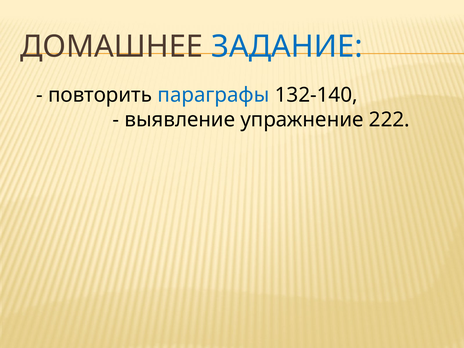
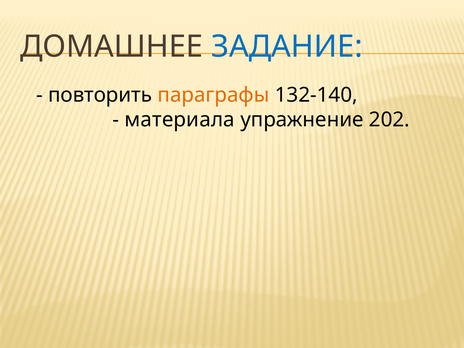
параграфы colour: blue -> orange
выявление: выявление -> материала
222: 222 -> 202
